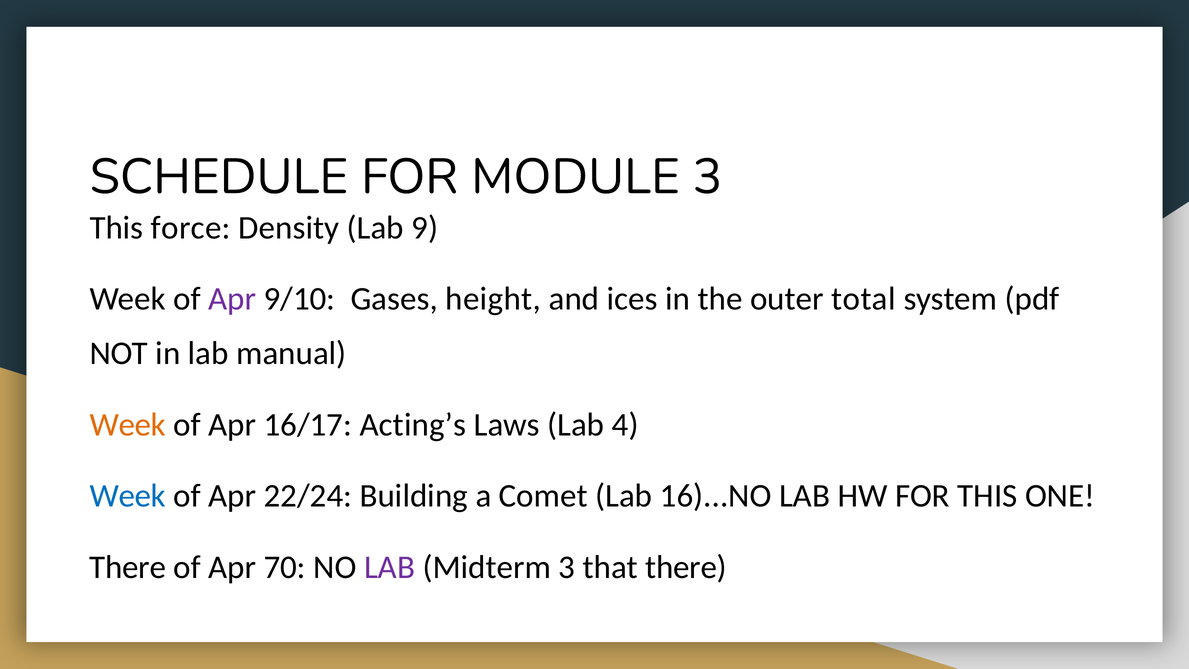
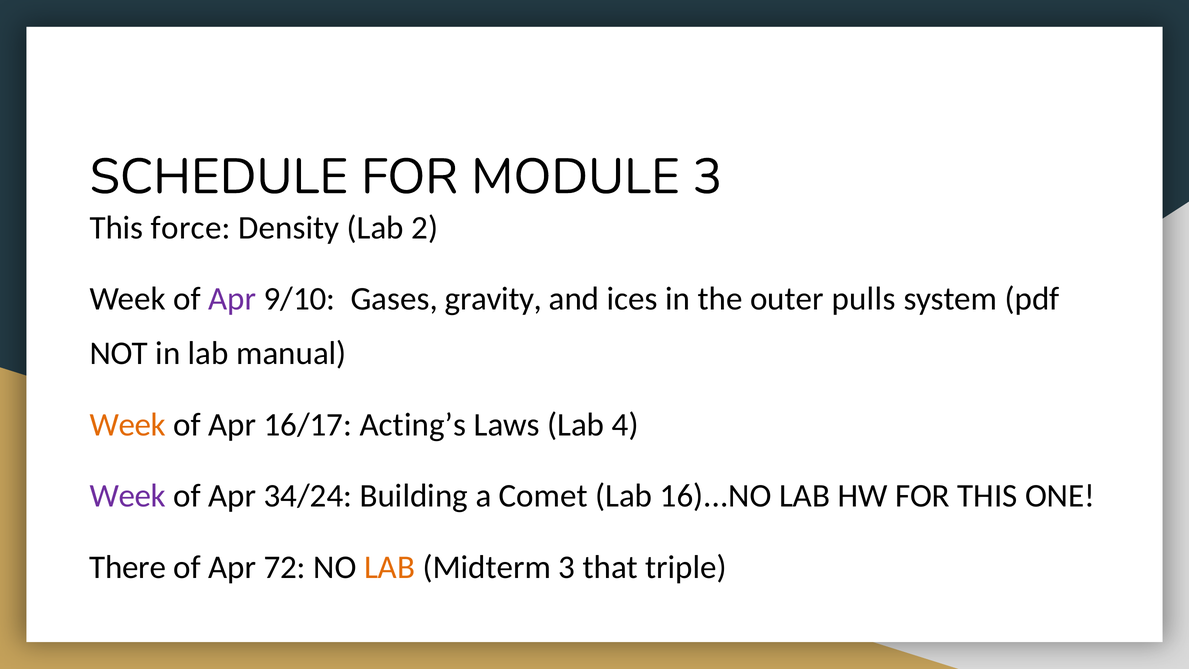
9: 9 -> 2
height: height -> gravity
total: total -> pulls
Week at (128, 496) colour: blue -> purple
22/24: 22/24 -> 34/24
70: 70 -> 72
LAB at (390, 567) colour: purple -> orange
that there: there -> triple
